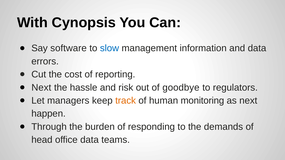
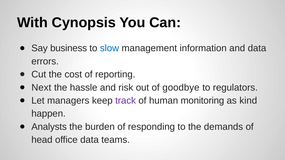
software: software -> business
track colour: orange -> purple
as next: next -> kind
Through: Through -> Analysts
